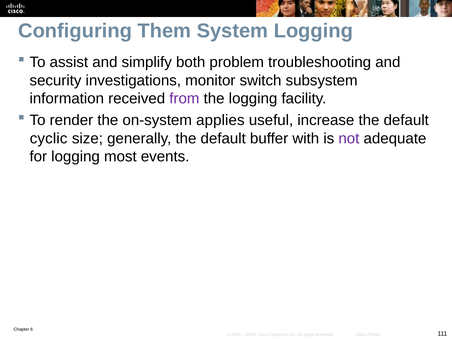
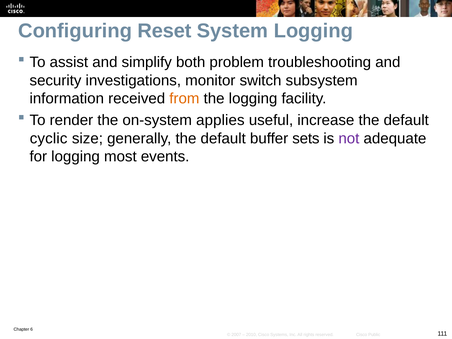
Them: Them -> Reset
from colour: purple -> orange
with: with -> sets
